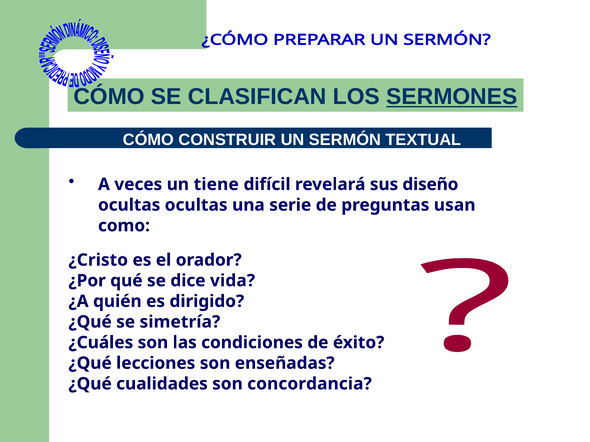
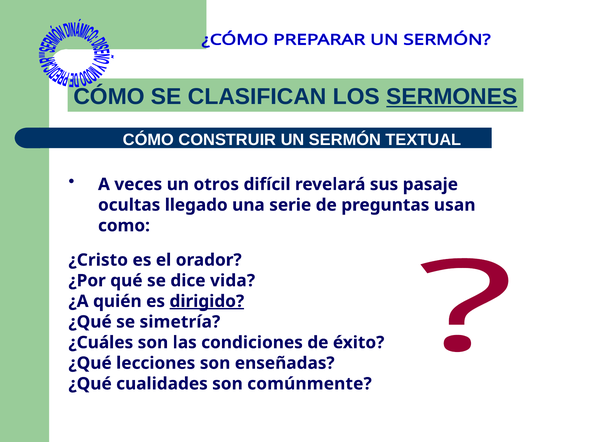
tiene: tiene -> otros
diseño: diseño -> pasaje
ocultas ocultas: ocultas -> llegado
dirigido underline: none -> present
concordancia: concordancia -> comúnmente
